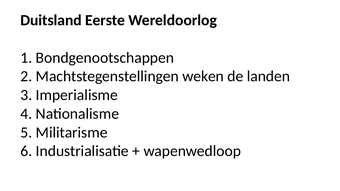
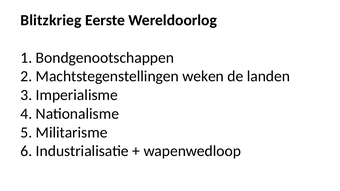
Duitsland: Duitsland -> Blitzkrieg
